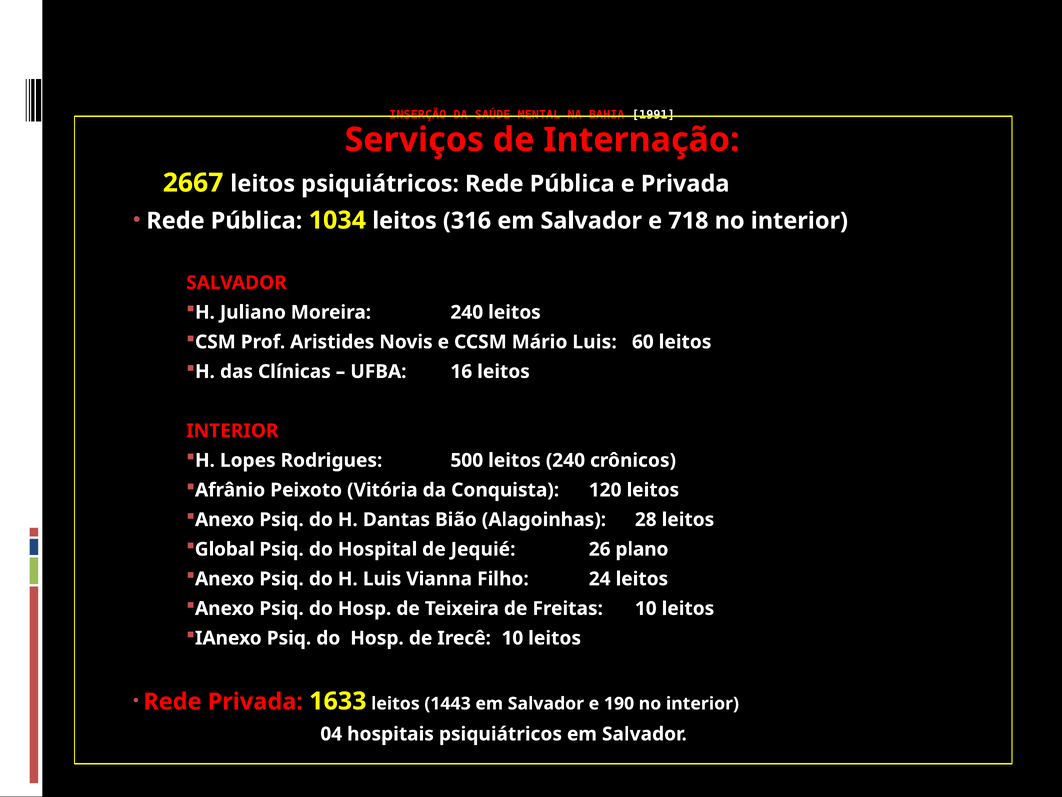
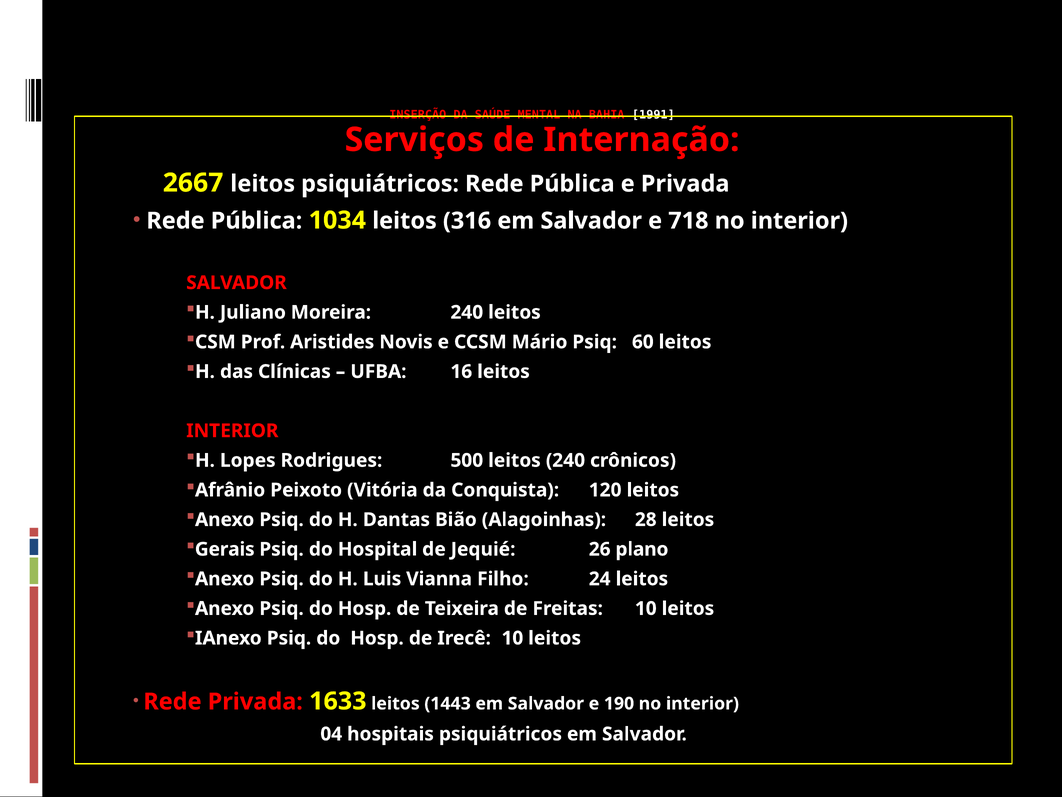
Mário Luis: Luis -> Psiq
Global: Global -> Gerais
